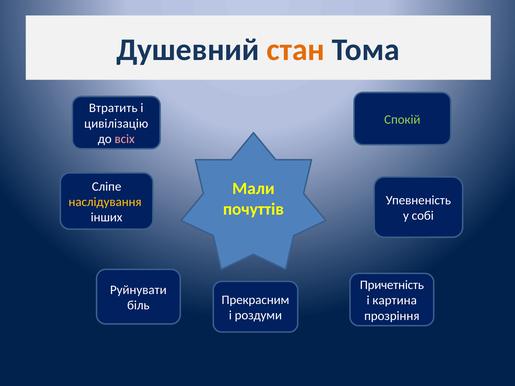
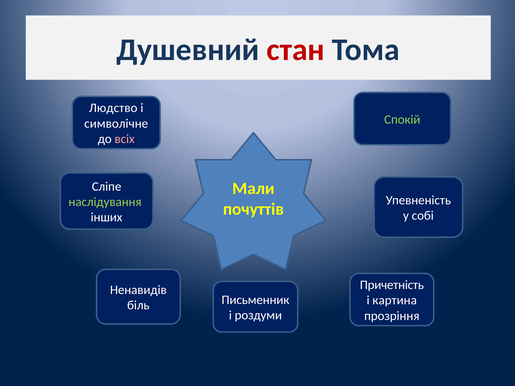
стан colour: orange -> red
Втратить: Втратить -> Людство
цивілізацію: цивілізацію -> символічне
наслідування colour: yellow -> light green
Руйнувати: Руйнувати -> Ненавидів
Прекрасним: Прекрасним -> Письменник
